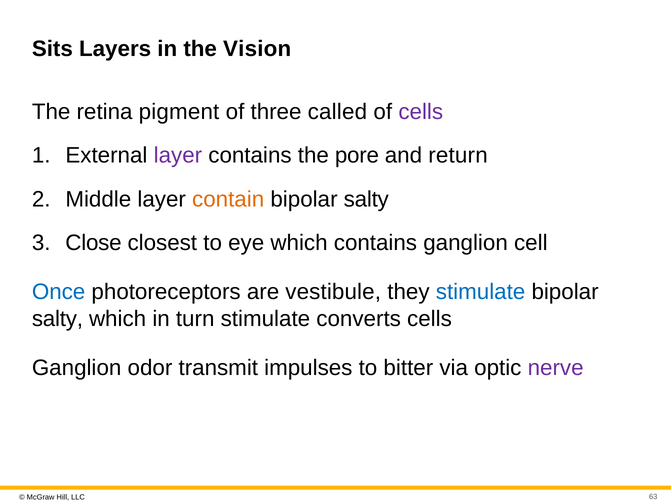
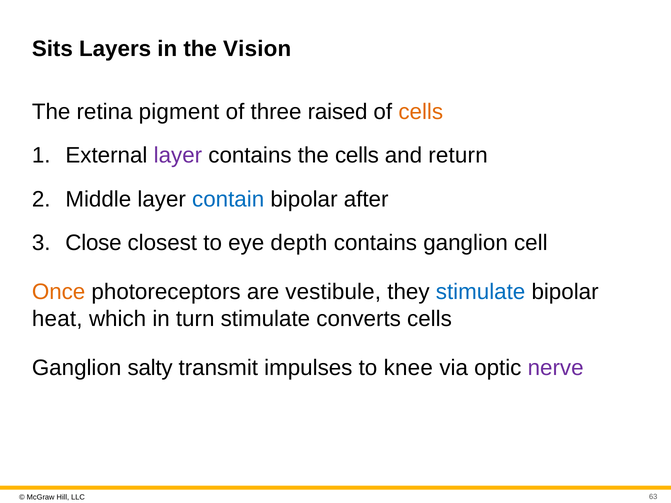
called: called -> raised
cells at (421, 112) colour: purple -> orange
the pore: pore -> cells
contain colour: orange -> blue
salty at (366, 199): salty -> after
eye which: which -> depth
Once colour: blue -> orange
salty at (57, 319): salty -> heat
odor: odor -> salty
bitter: bitter -> knee
